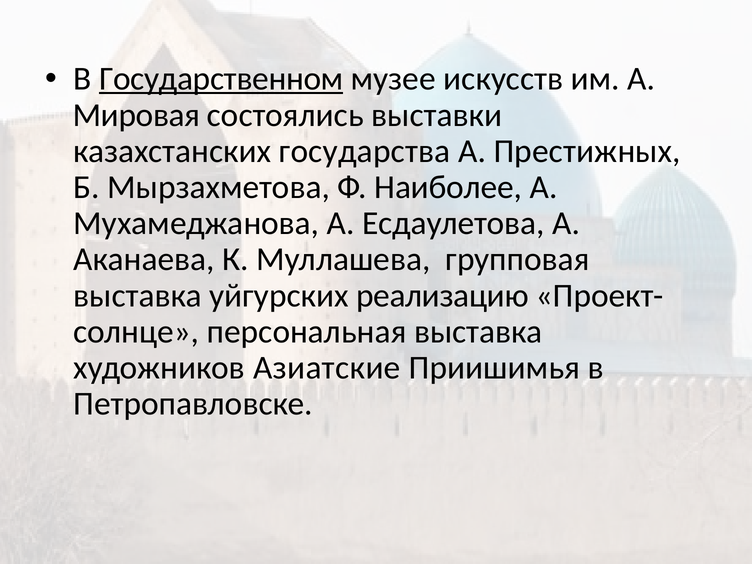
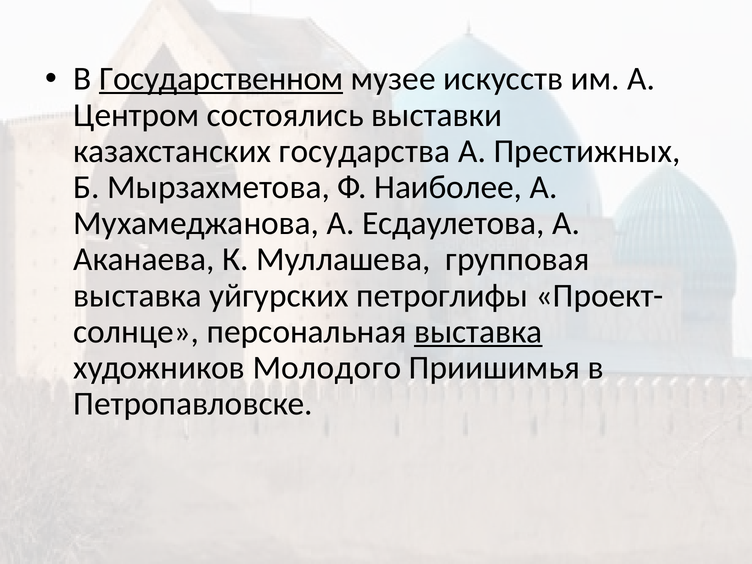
Мировая: Мировая -> Центром
реализацию: реализацию -> петроглифы
выставка at (478, 332) underline: none -> present
Азиатские: Азиатские -> Молодого
